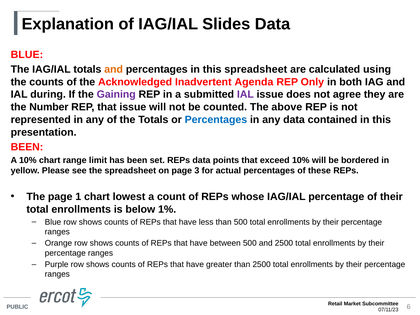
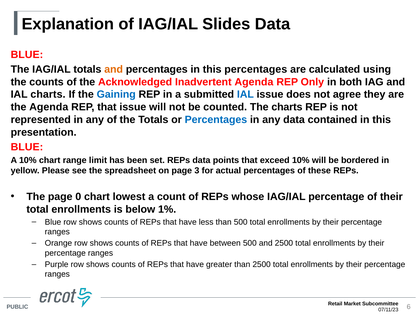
this spreadsheet: spreadsheet -> percentages
IAL during: during -> charts
Gaining colour: purple -> blue
IAL at (245, 95) colour: purple -> blue
the Number: Number -> Agenda
The above: above -> charts
BEEN at (27, 147): BEEN -> BLUE
1: 1 -> 0
